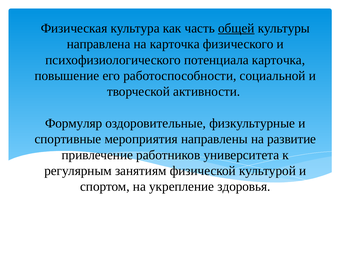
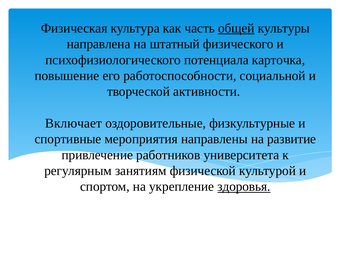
на карточка: карточка -> штатный
Формуляр: Формуляр -> Включает
здоровья underline: none -> present
